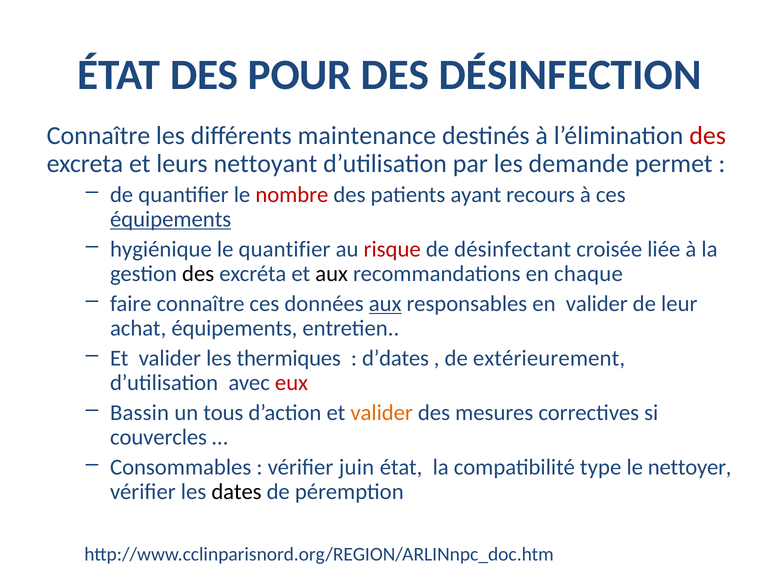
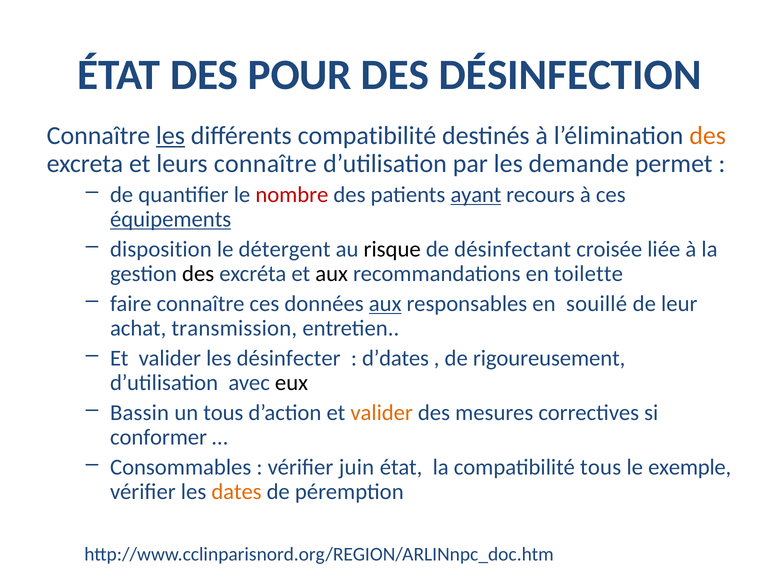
les at (170, 136) underline: none -> present
différents maintenance: maintenance -> compatibilité
des at (708, 136) colour: red -> orange
leurs nettoyant: nettoyant -> connaître
ayant underline: none -> present
hygiénique: hygiénique -> disposition
le quantifier: quantifier -> détergent
risque colour: red -> black
chaque: chaque -> toilette
en valider: valider -> souillé
achat équipements: équipements -> transmission
thermiques: thermiques -> désinfecter
extérieurement: extérieurement -> rigoureusement
eux colour: red -> black
couvercles: couvercles -> conformer
compatibilité type: type -> tous
nettoyer: nettoyer -> exemple
dates colour: black -> orange
